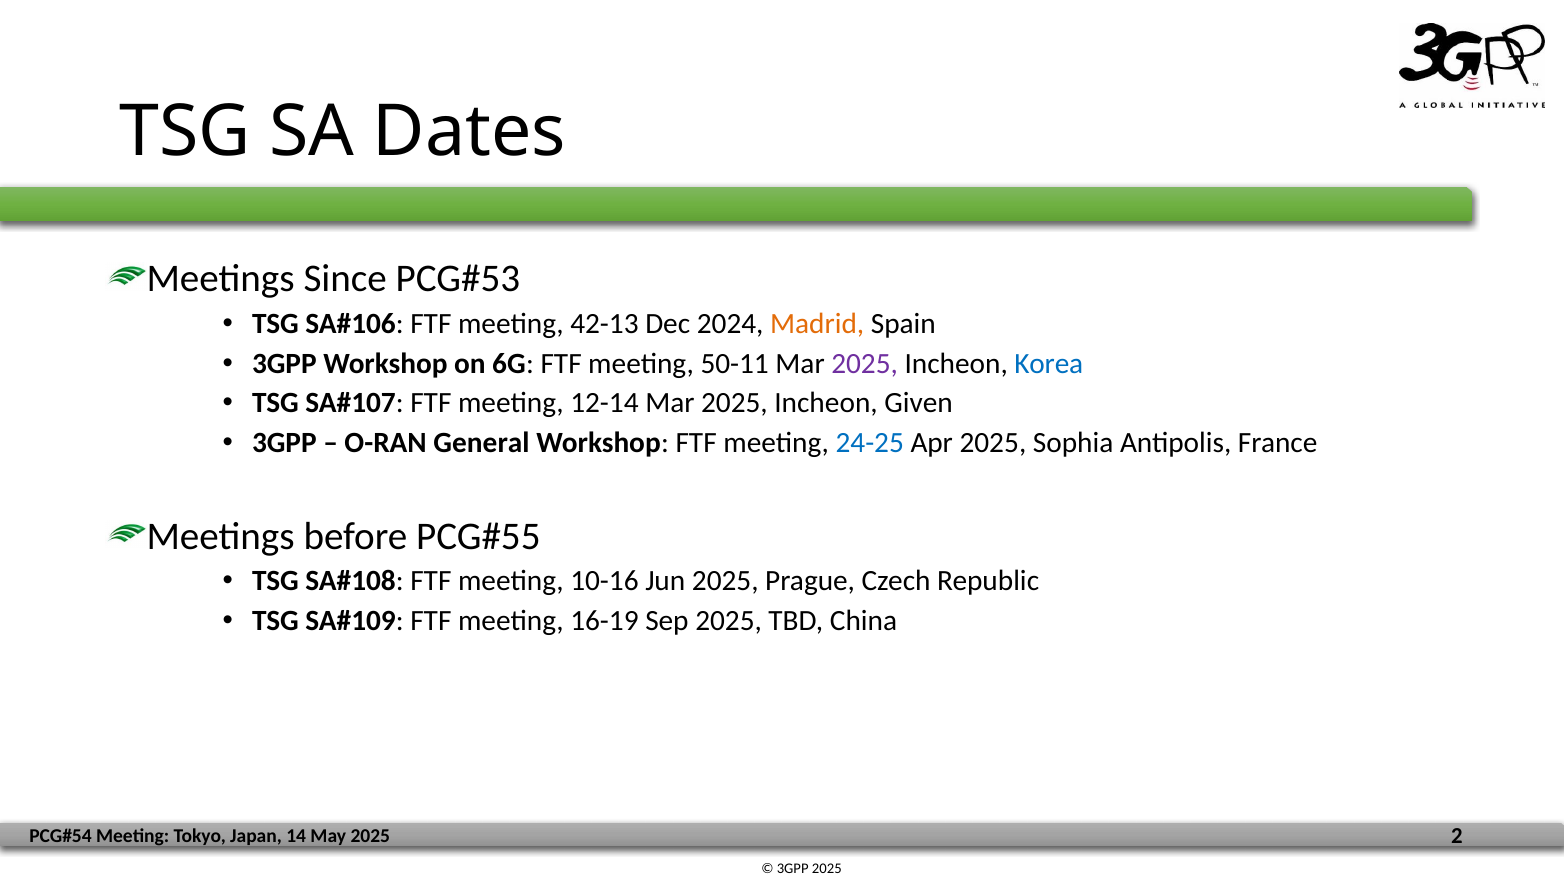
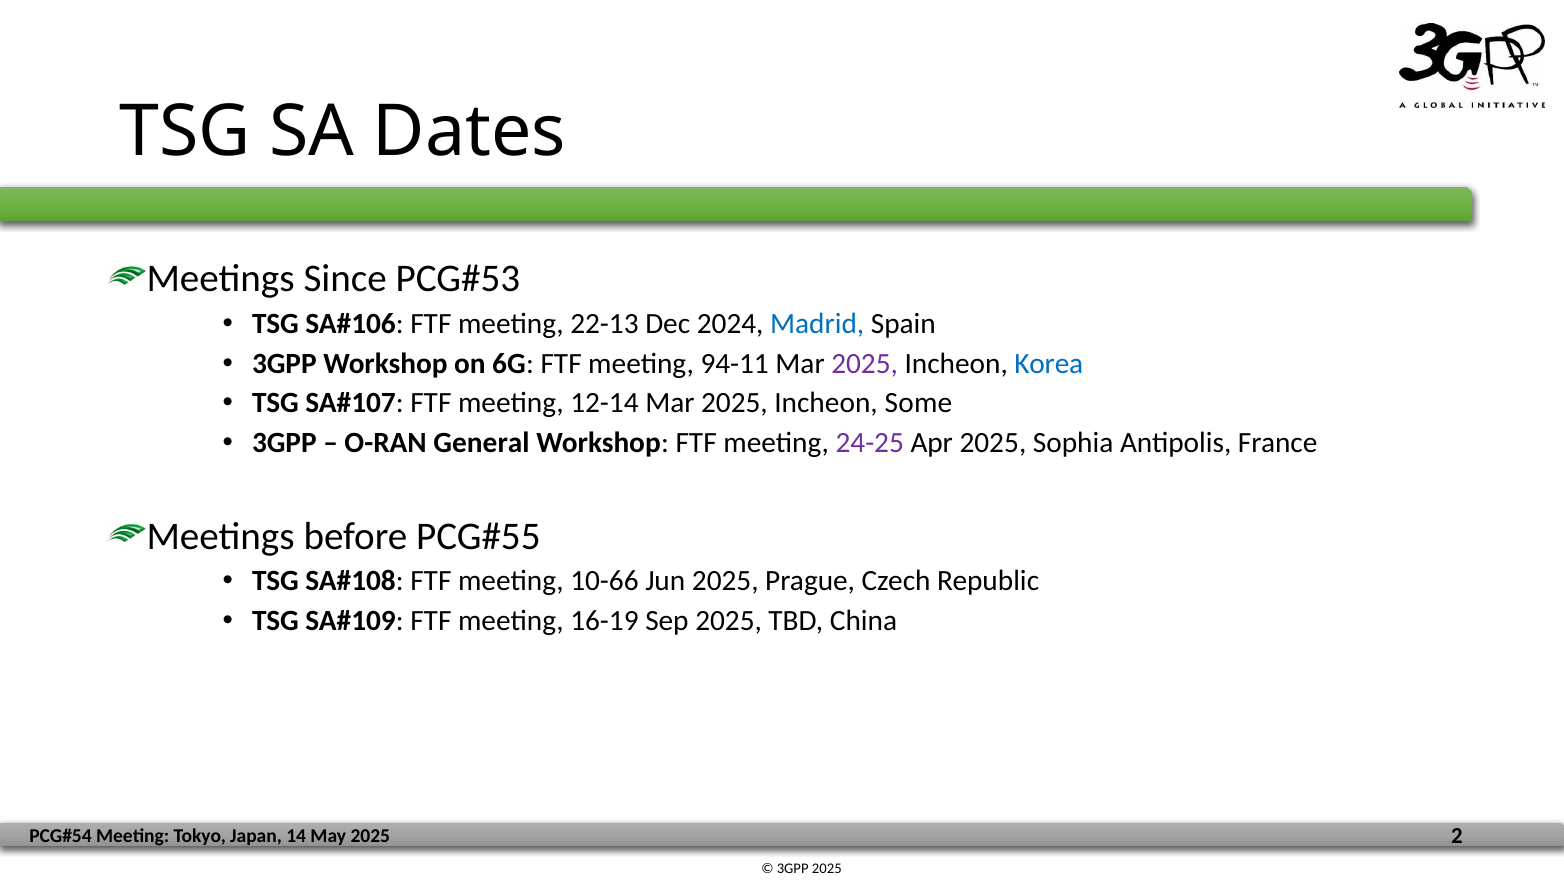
42-13: 42-13 -> 22-13
Madrid colour: orange -> blue
50-11: 50-11 -> 94-11
Given: Given -> Some
24-25 colour: blue -> purple
10-16: 10-16 -> 10-66
